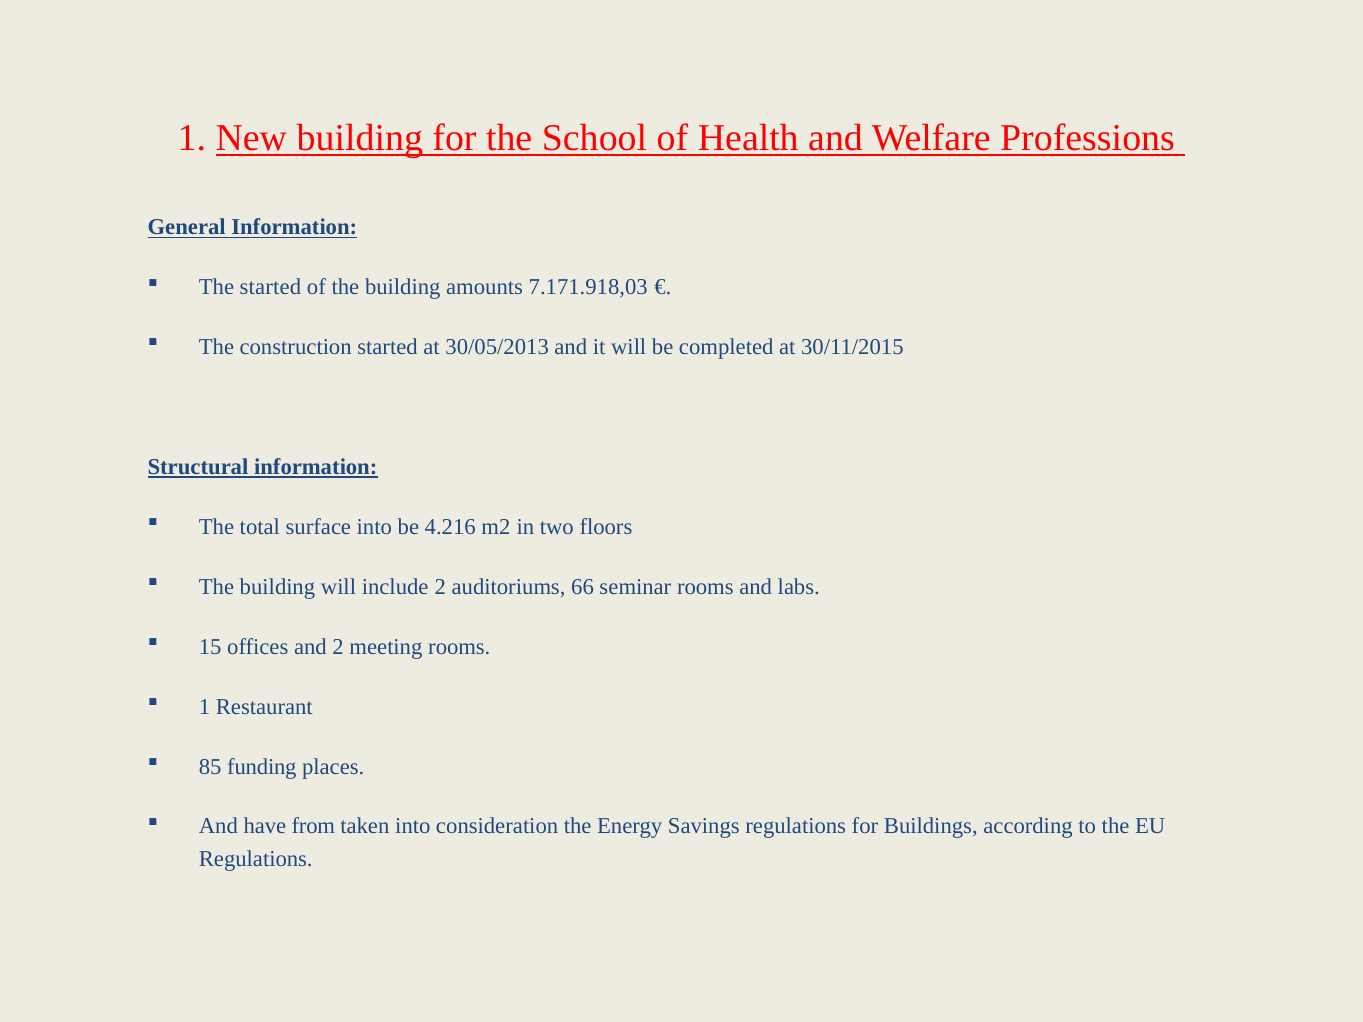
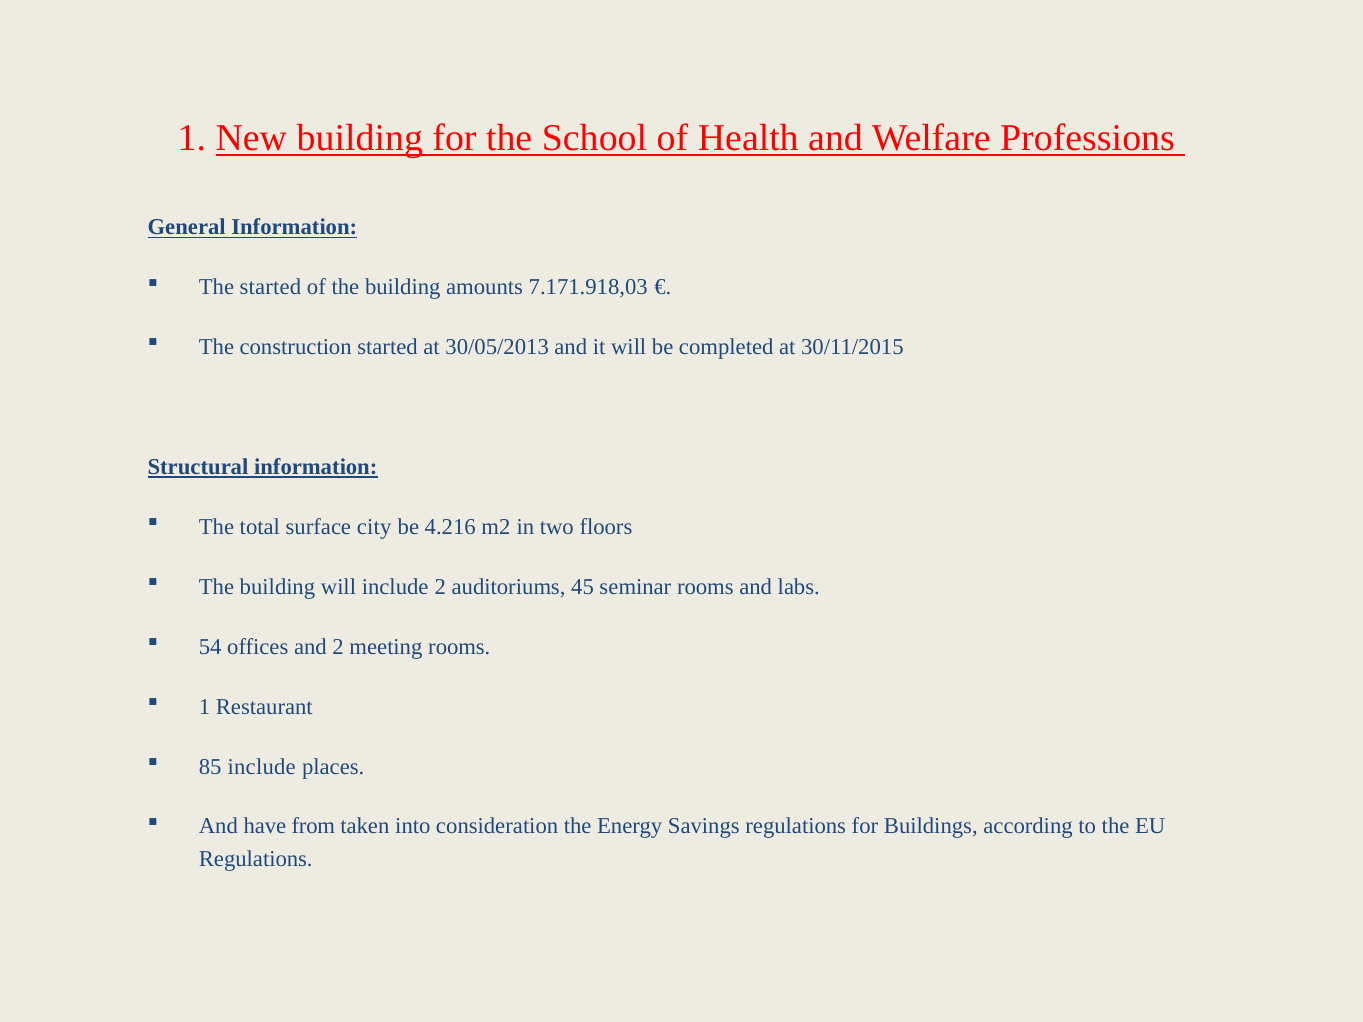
surface into: into -> city
66: 66 -> 45
15: 15 -> 54
85 funding: funding -> include
